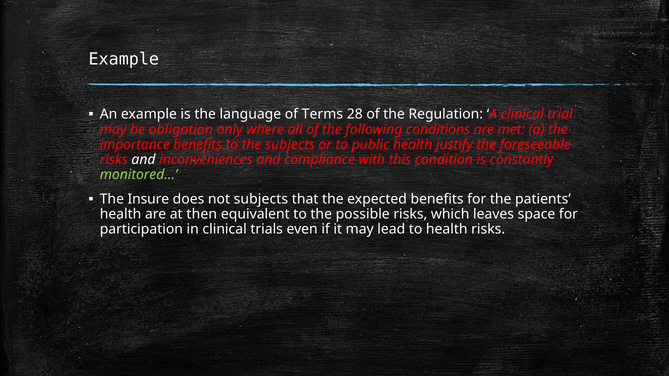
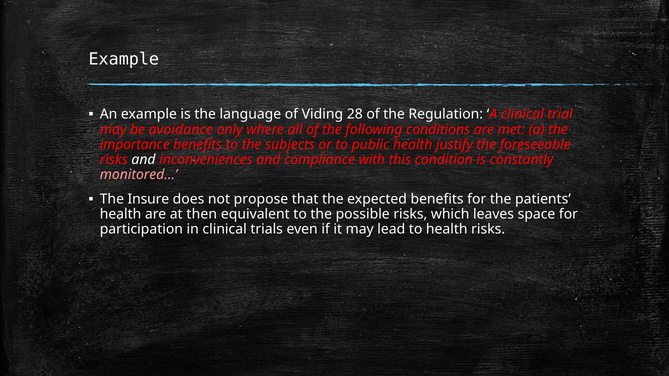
Terms: Terms -> Viding
obligation: obligation -> avoidance
monitored colour: light green -> pink
not subjects: subjects -> propose
